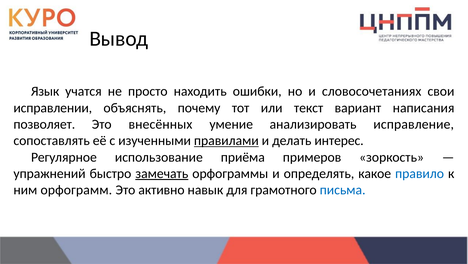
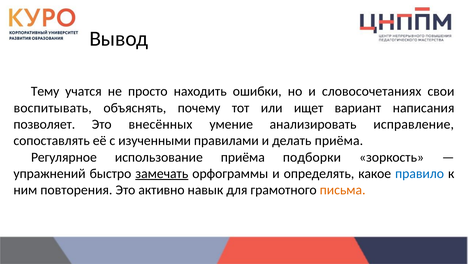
Язык: Язык -> Тему
исправлении: исправлении -> воспитывать
текст: текст -> ищет
правилами underline: present -> none
делать интерес: интерес -> приёма
примеров: примеров -> подборки
орфограмм: орфограмм -> повторения
письма colour: blue -> orange
